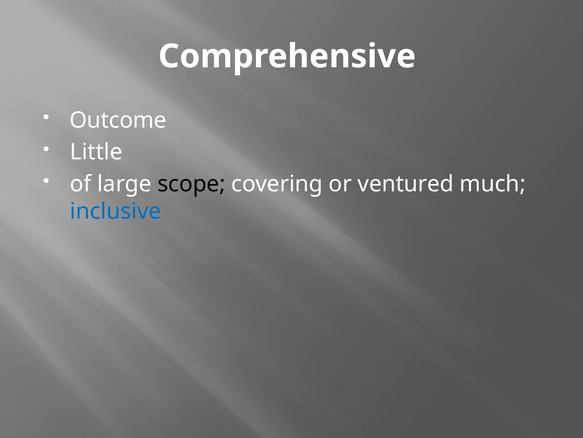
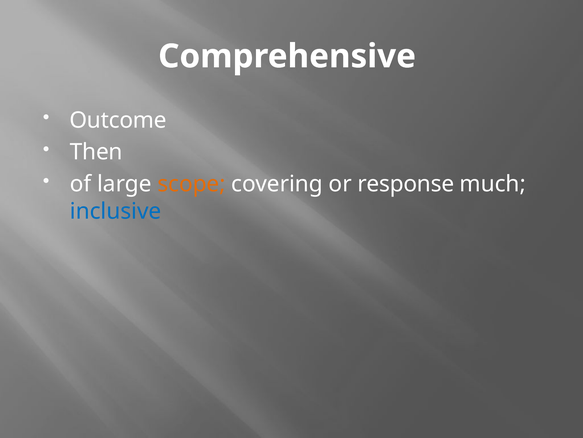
Little: Little -> Then
scope colour: black -> orange
ventured: ventured -> response
